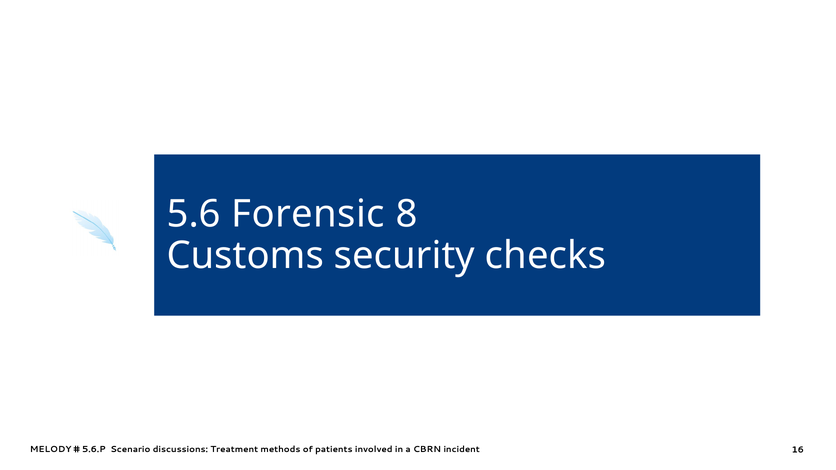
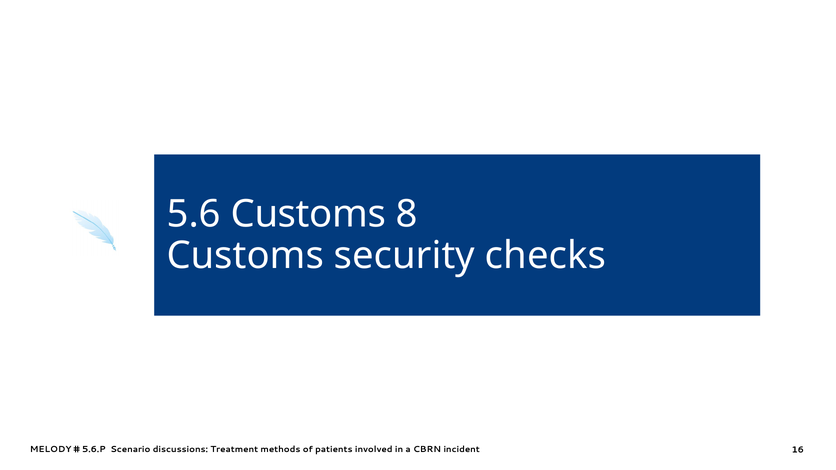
5.6 Forensic: Forensic -> Customs
